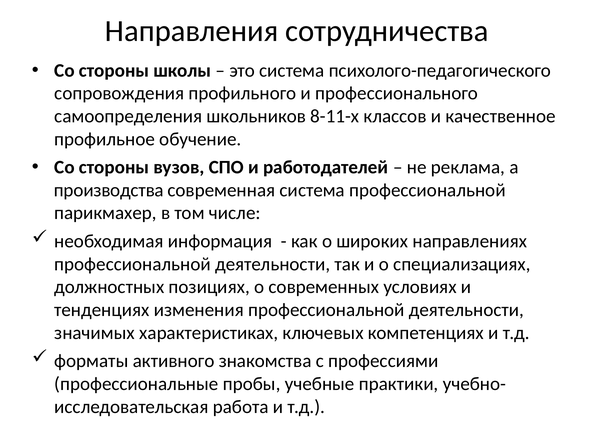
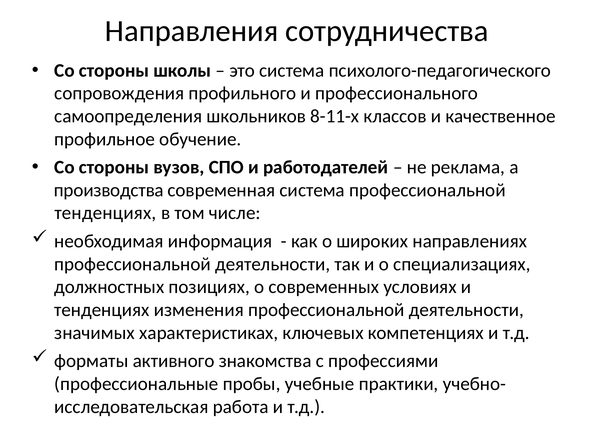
парикмахер at (105, 213): парикмахер -> тенденциях
